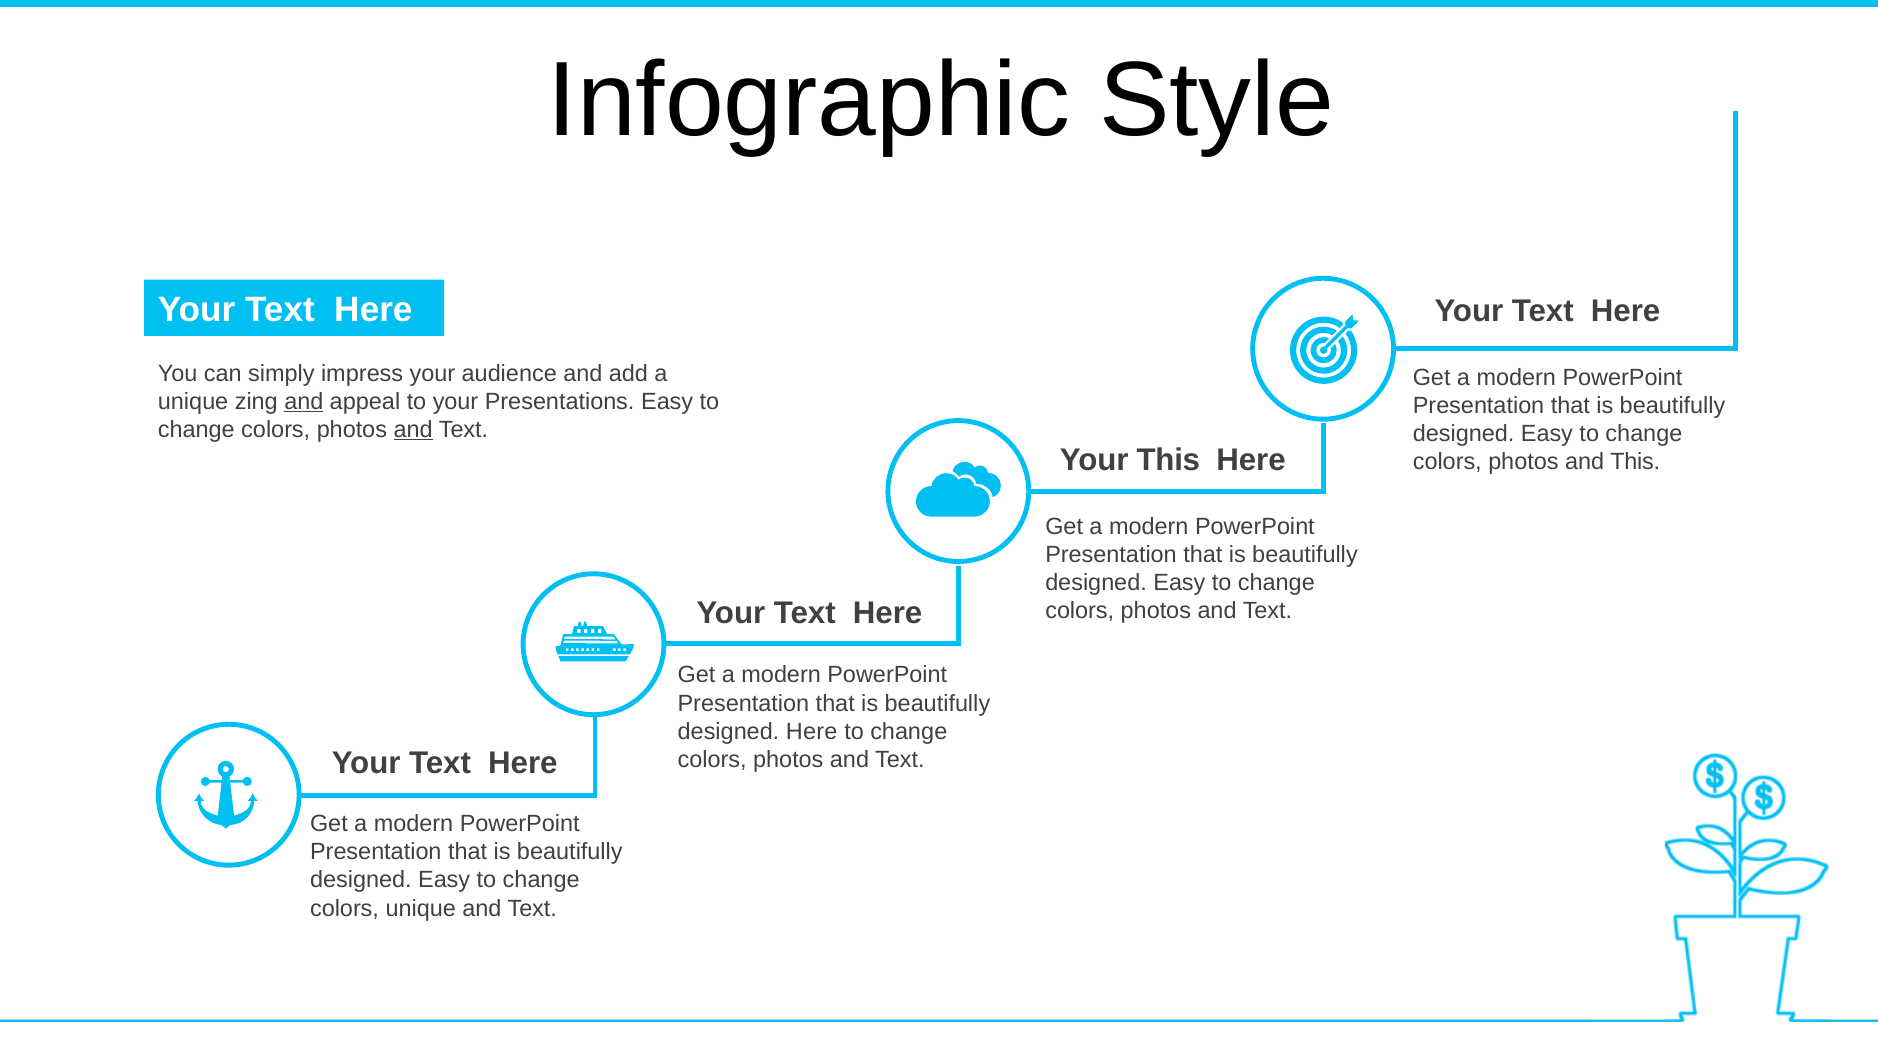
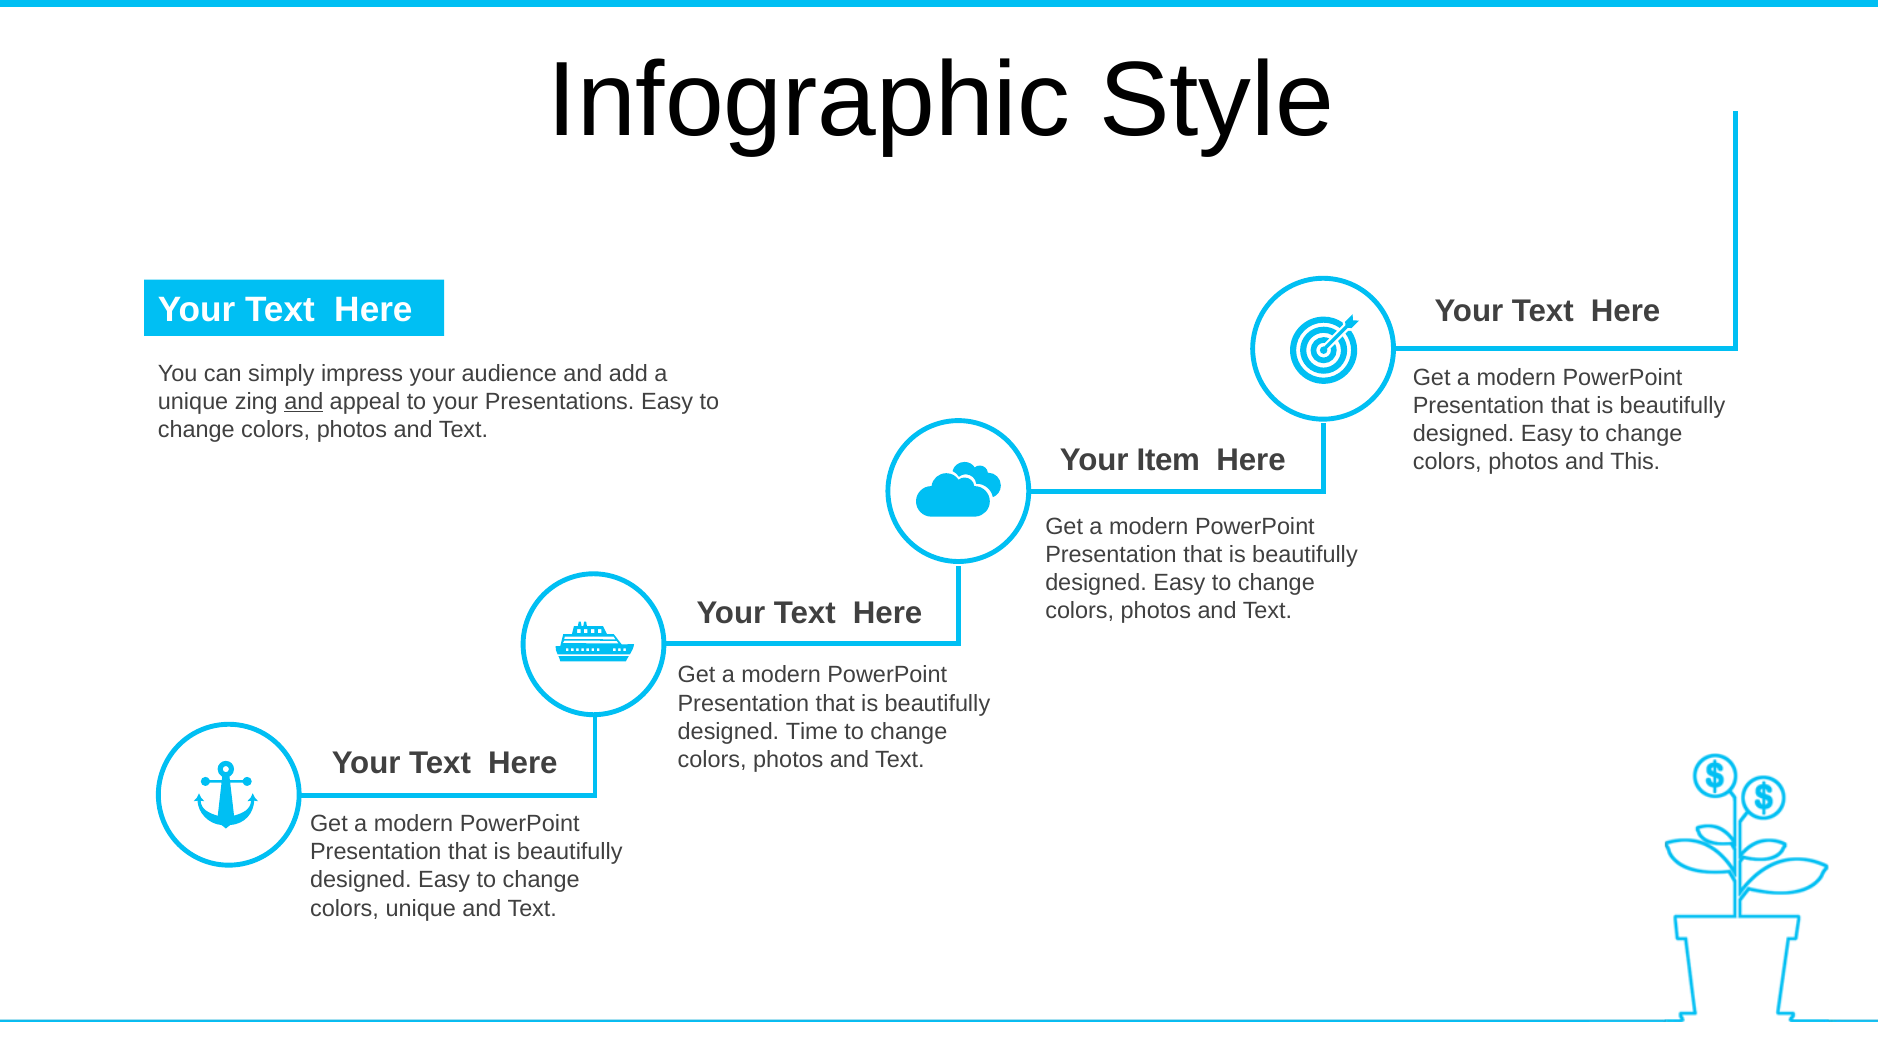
and at (413, 429) underline: present -> none
Your This: This -> Item
designed Here: Here -> Time
